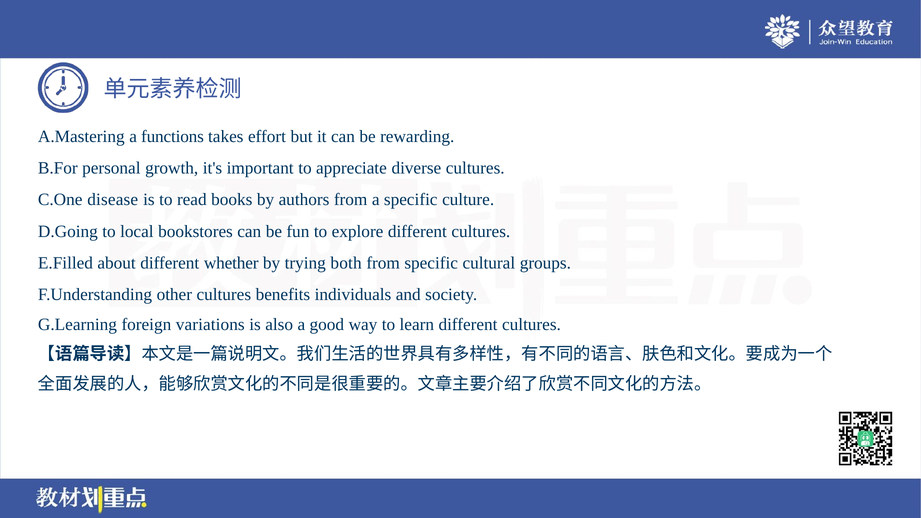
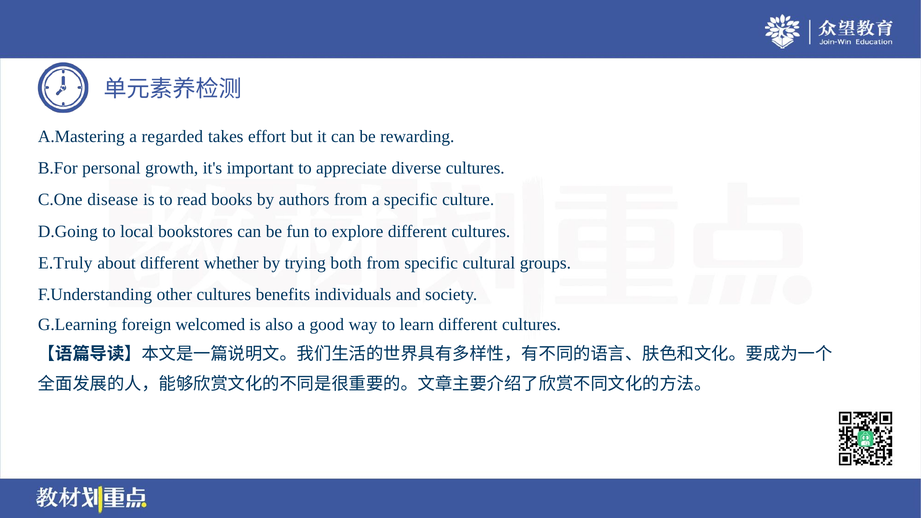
functions: functions -> regarded
E.Filled: E.Filled -> E.Truly
variations: variations -> welcomed
